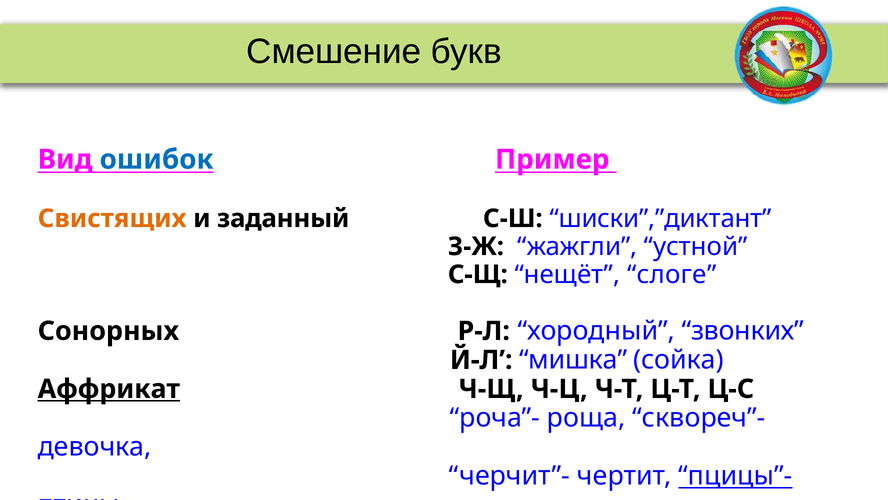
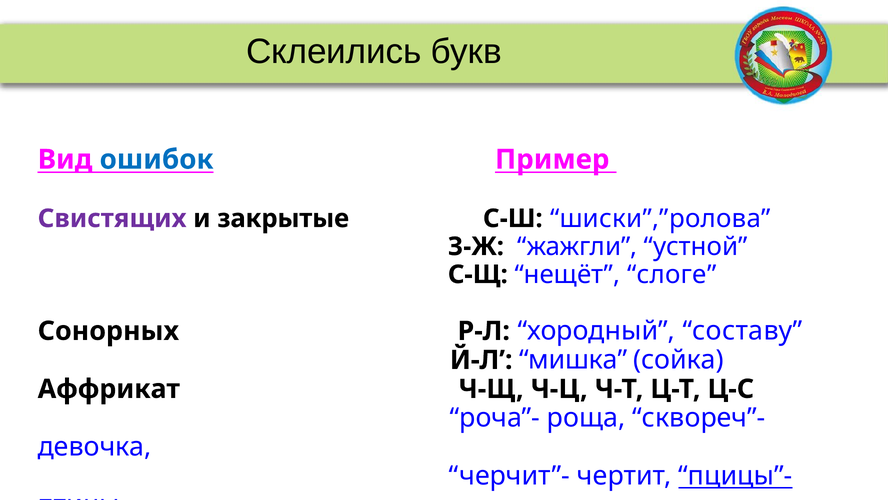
Смешение: Смешение -> Склеились
Свистящих colour: orange -> purple
заданный: заданный -> закрытые
шиски”,”диктант: шиски”,”диктант -> шиски”,”ролова
звонких: звонких -> составу
Аффрикат underline: present -> none
